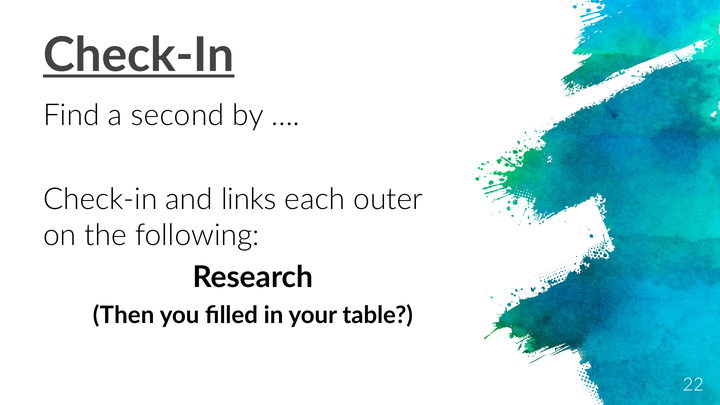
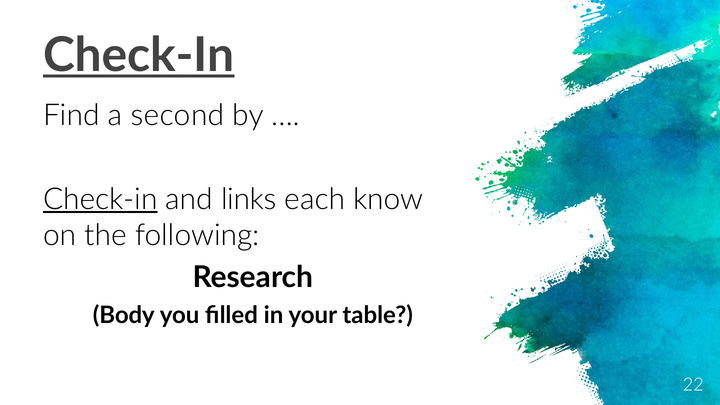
Check-in at (100, 199) underline: none -> present
outer: outer -> know
Then: Then -> Body
